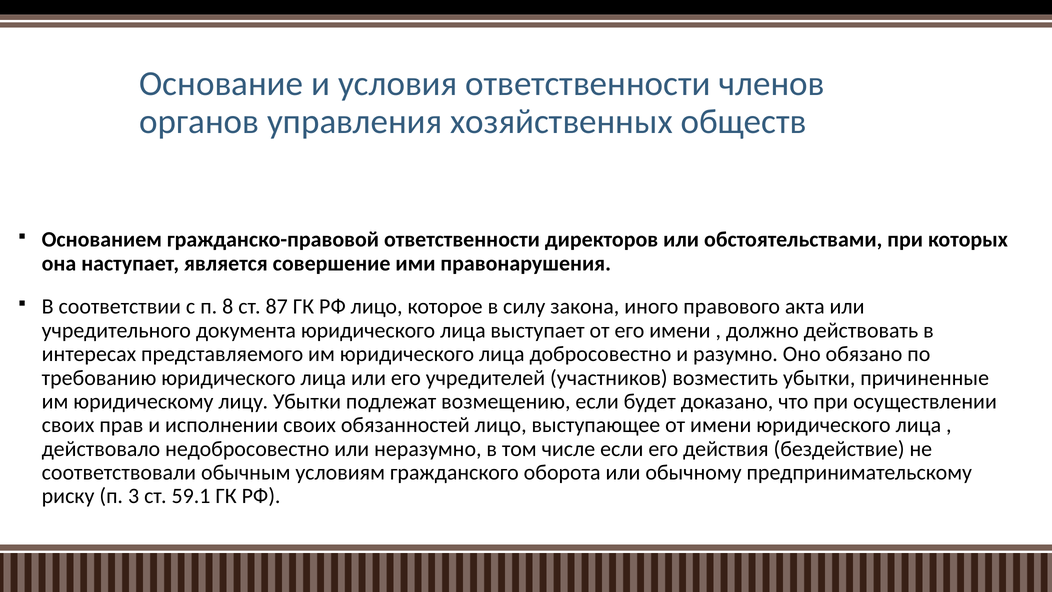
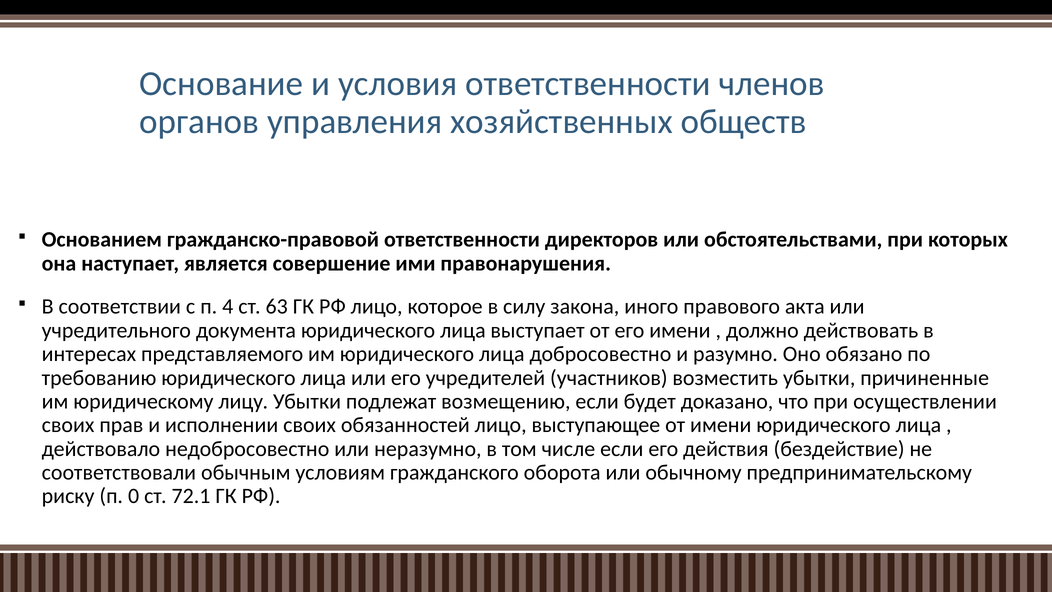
8: 8 -> 4
87: 87 -> 63
3: 3 -> 0
59.1: 59.1 -> 72.1
